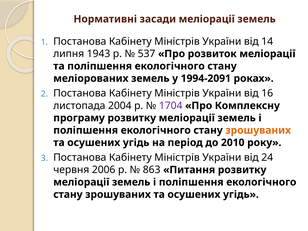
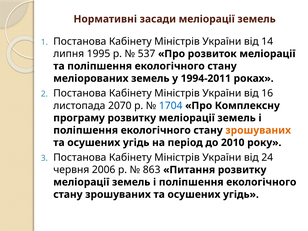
1943: 1943 -> 1995
1994-2091: 1994-2091 -> 1994-2011
2004: 2004 -> 2070
1704 colour: purple -> blue
